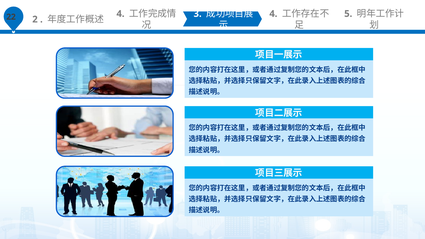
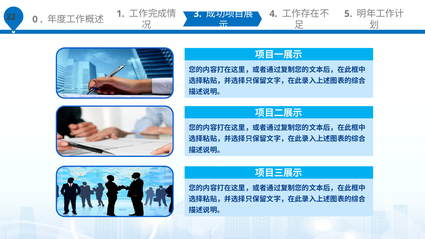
2: 2 -> 0
4 at (120, 14): 4 -> 1
